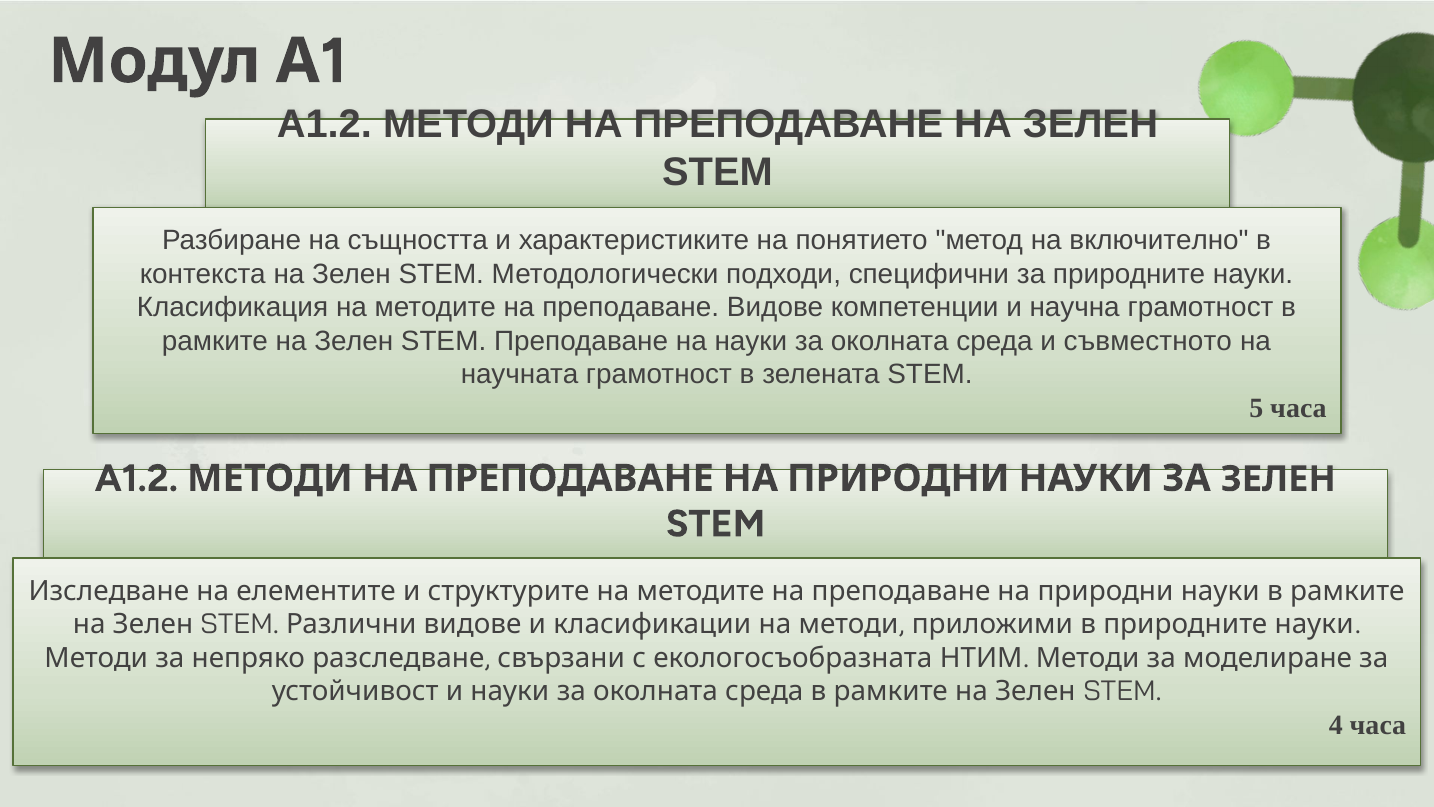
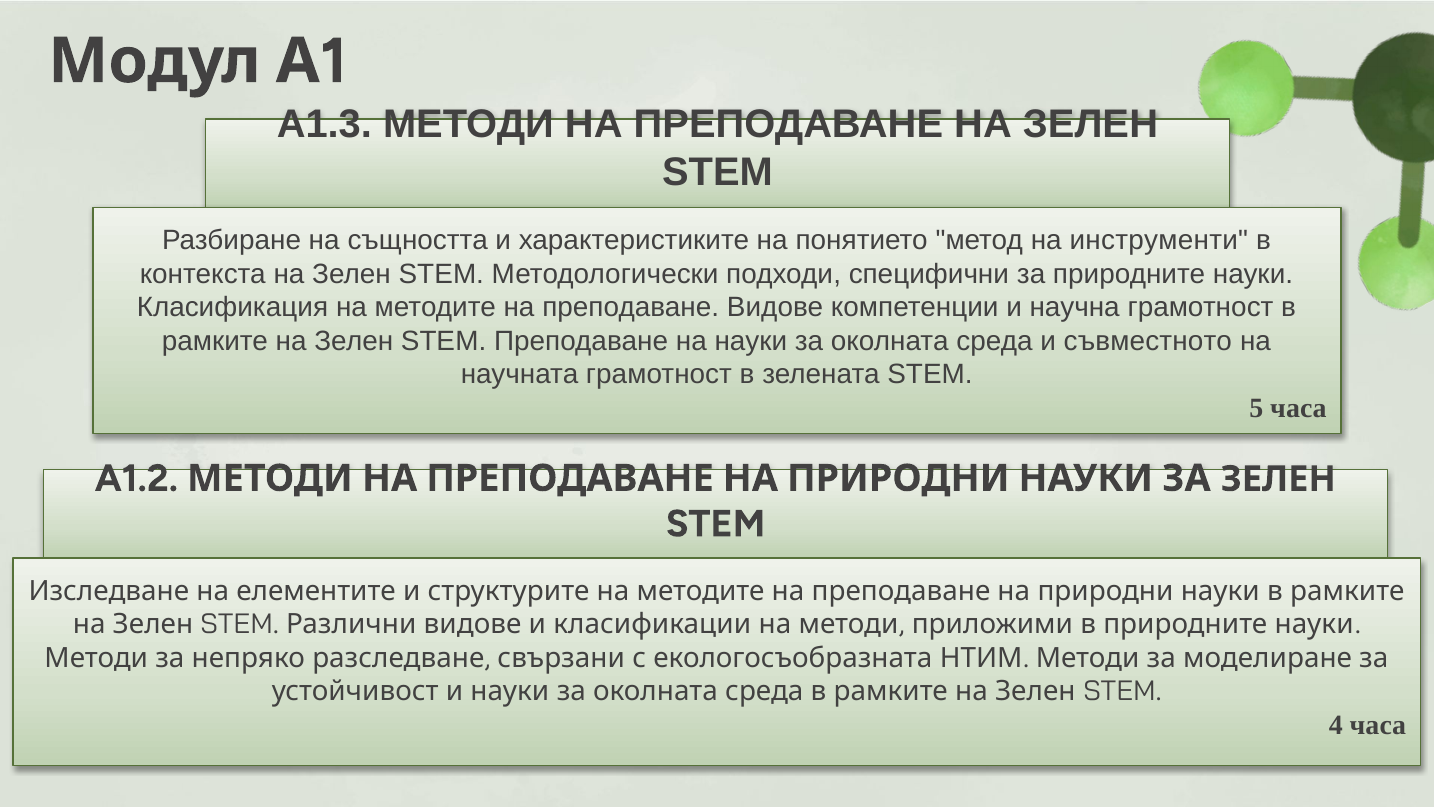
A1.2 at (324, 124): A1.2 -> A1.3
включително: включително -> инструменти
